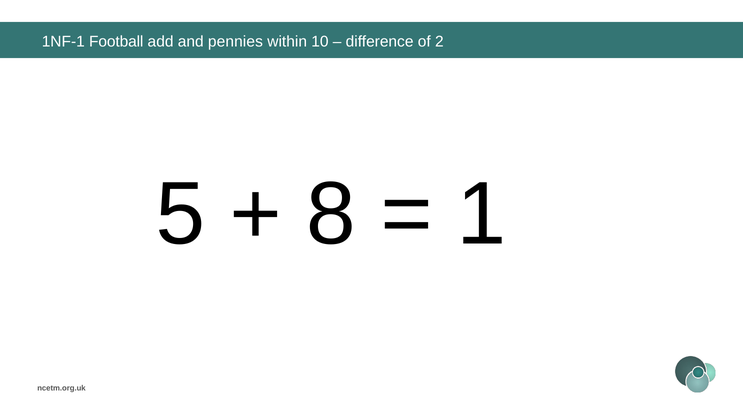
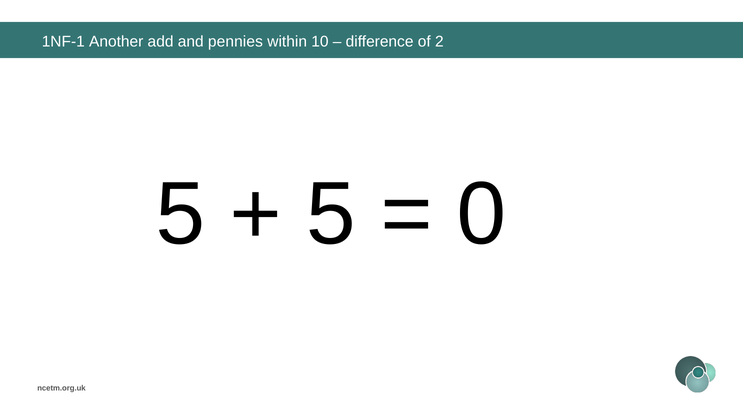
Football: Football -> Another
8 at (331, 214): 8 -> 5
1: 1 -> 0
